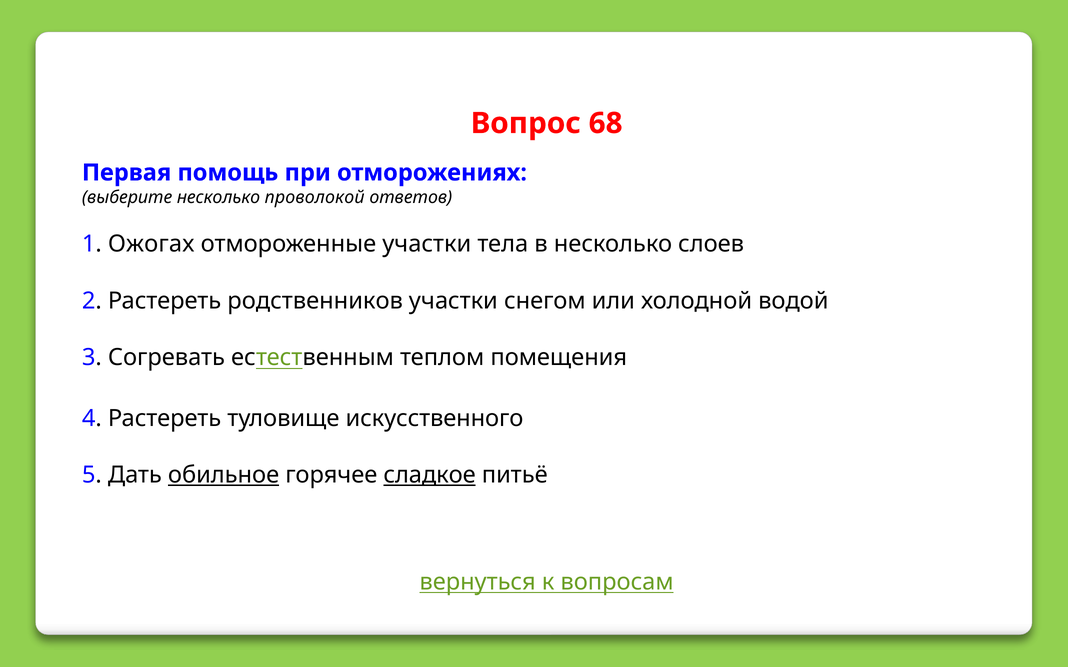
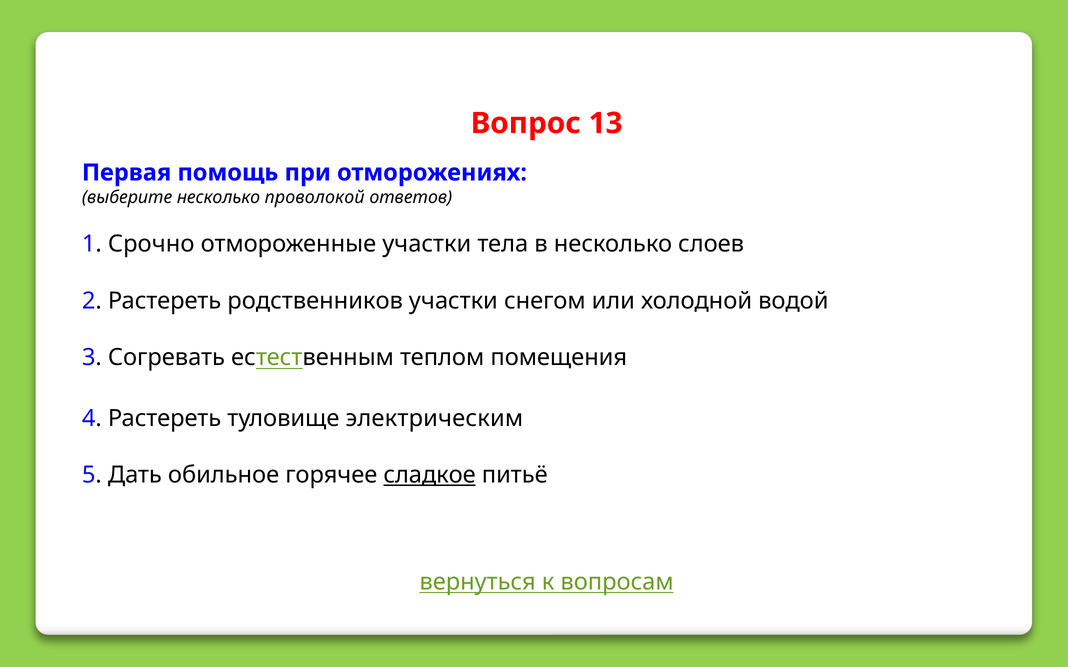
68: 68 -> 13
Ожогах: Ожогах -> Срочно
искусственного: искусственного -> электрическим
обильное underline: present -> none
